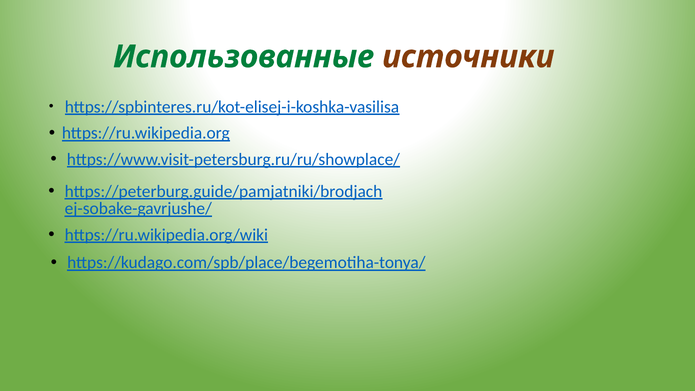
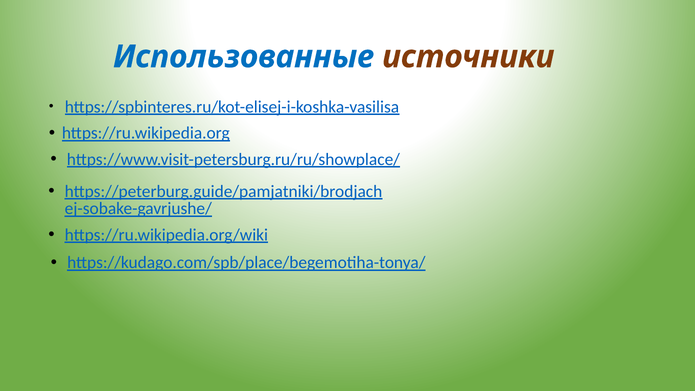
Использованные colour: green -> blue
